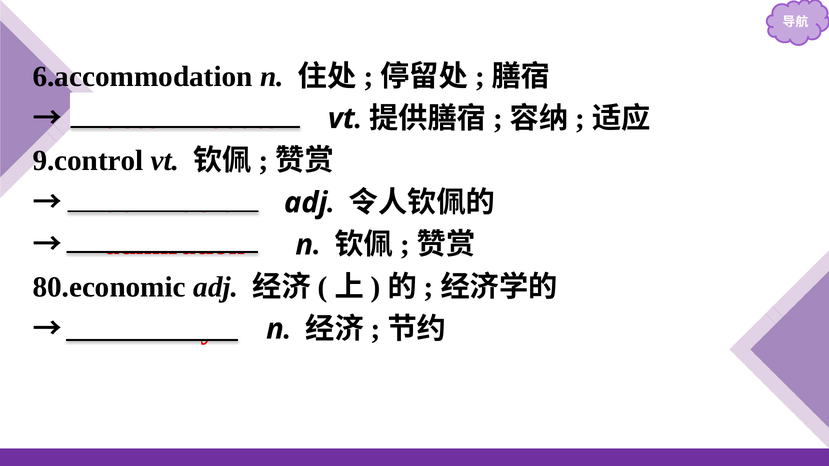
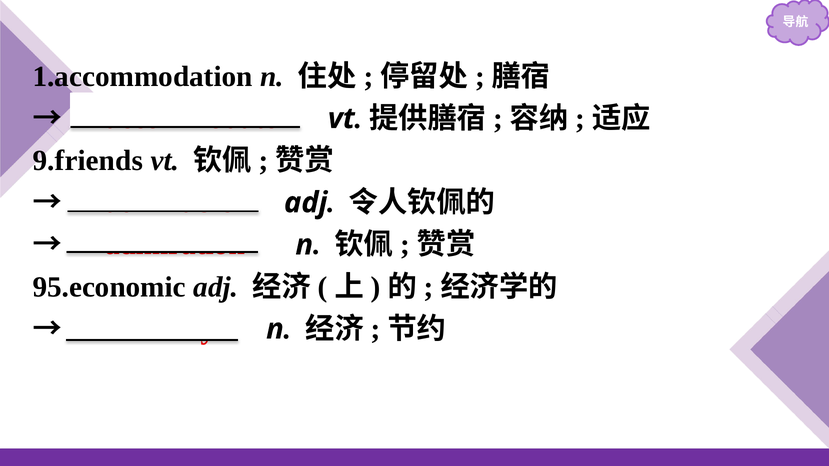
6.accommodation: 6.accommodation -> 1.accommodation
9.control: 9.control -> 9.friends
80.economic: 80.economic -> 95.economic
